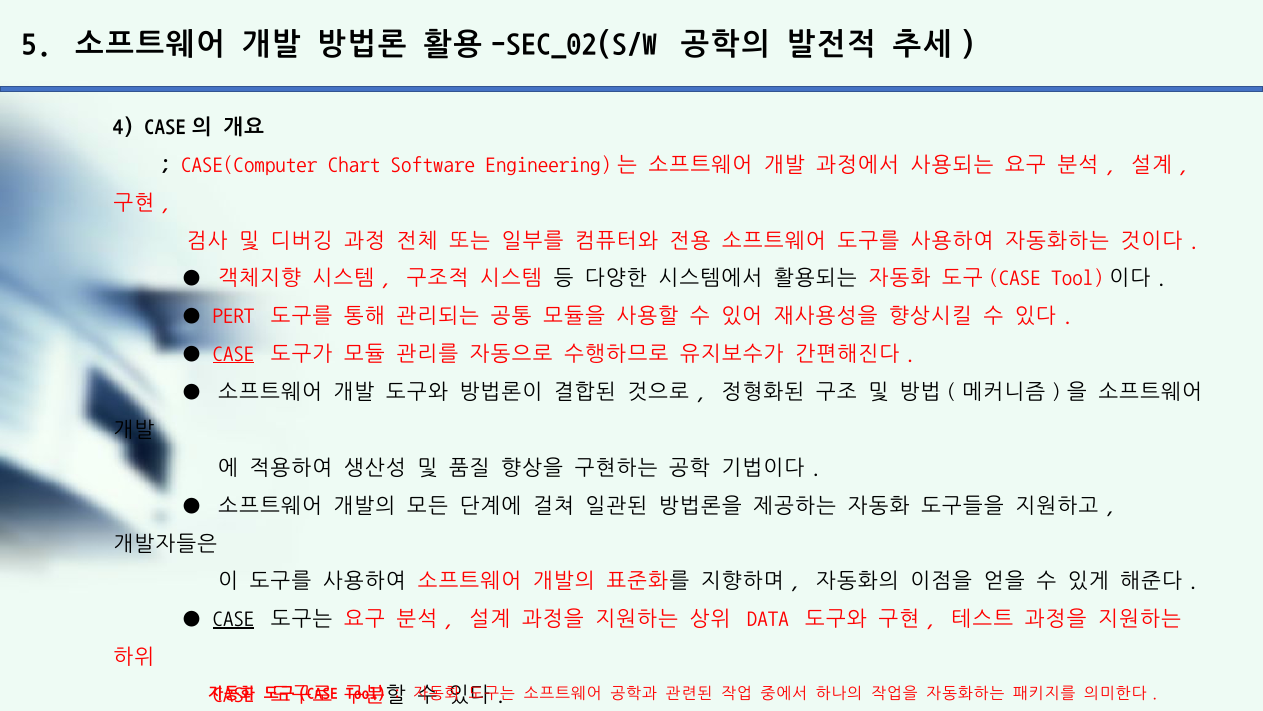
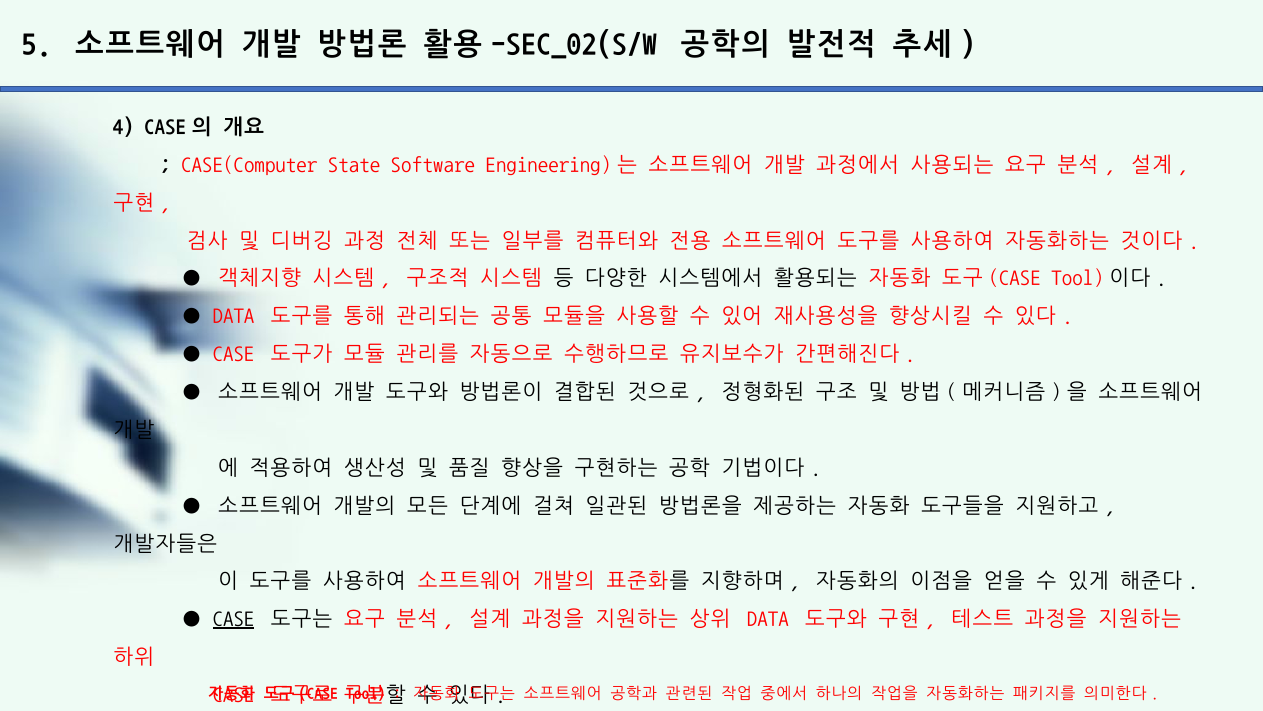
Chart: Chart -> State
PERT at (234, 316): PERT -> DATA
CASE at (234, 353) underline: present -> none
